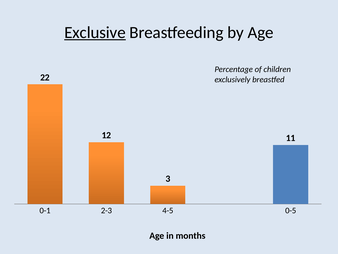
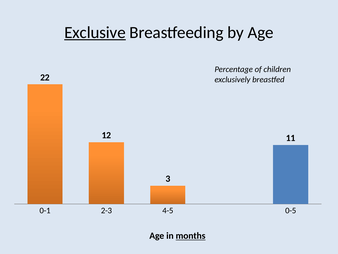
months underline: none -> present
